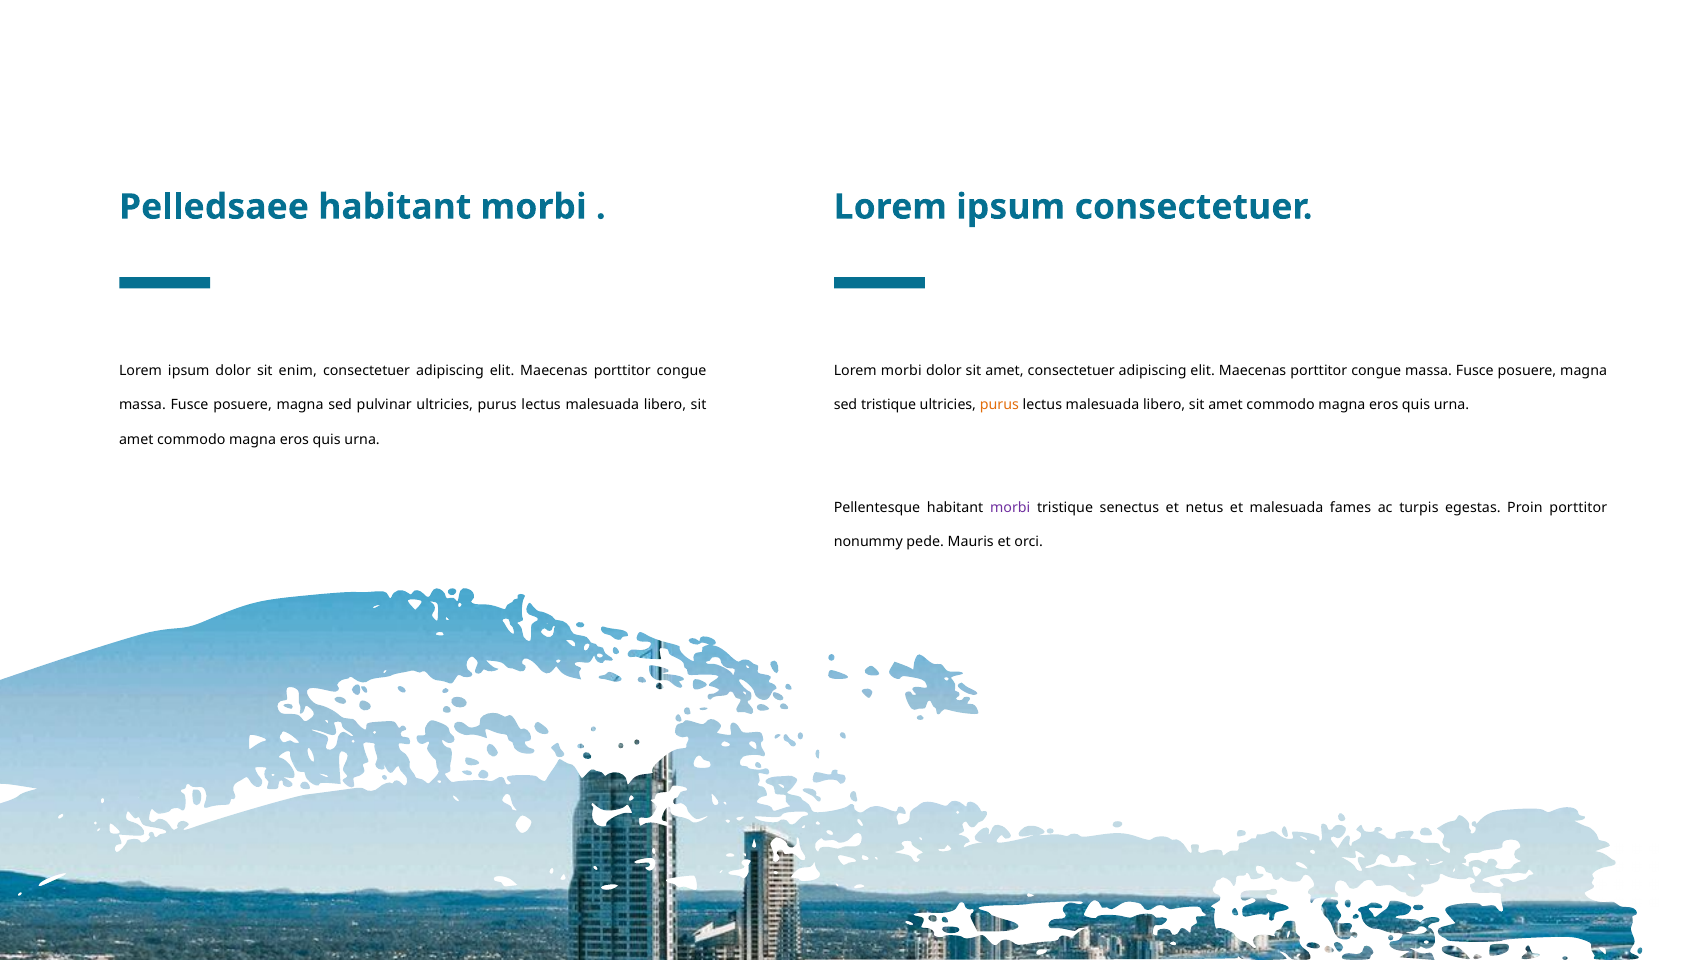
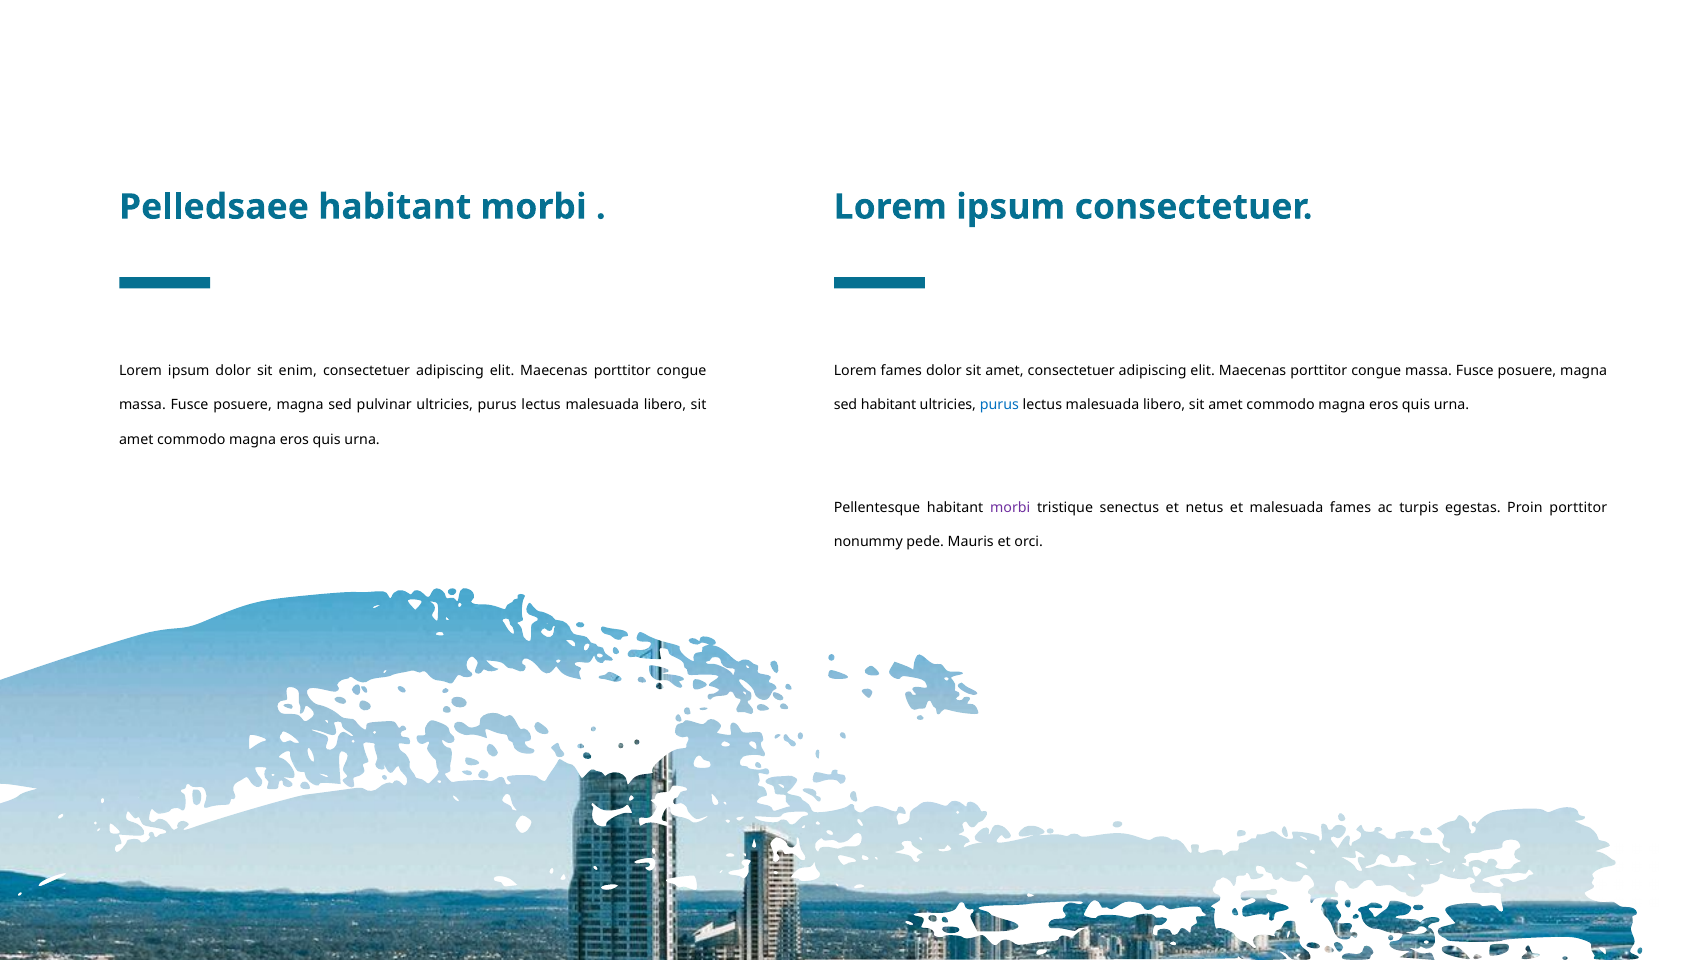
Lorem morbi: morbi -> fames
sed tristique: tristique -> habitant
purus at (999, 405) colour: orange -> blue
